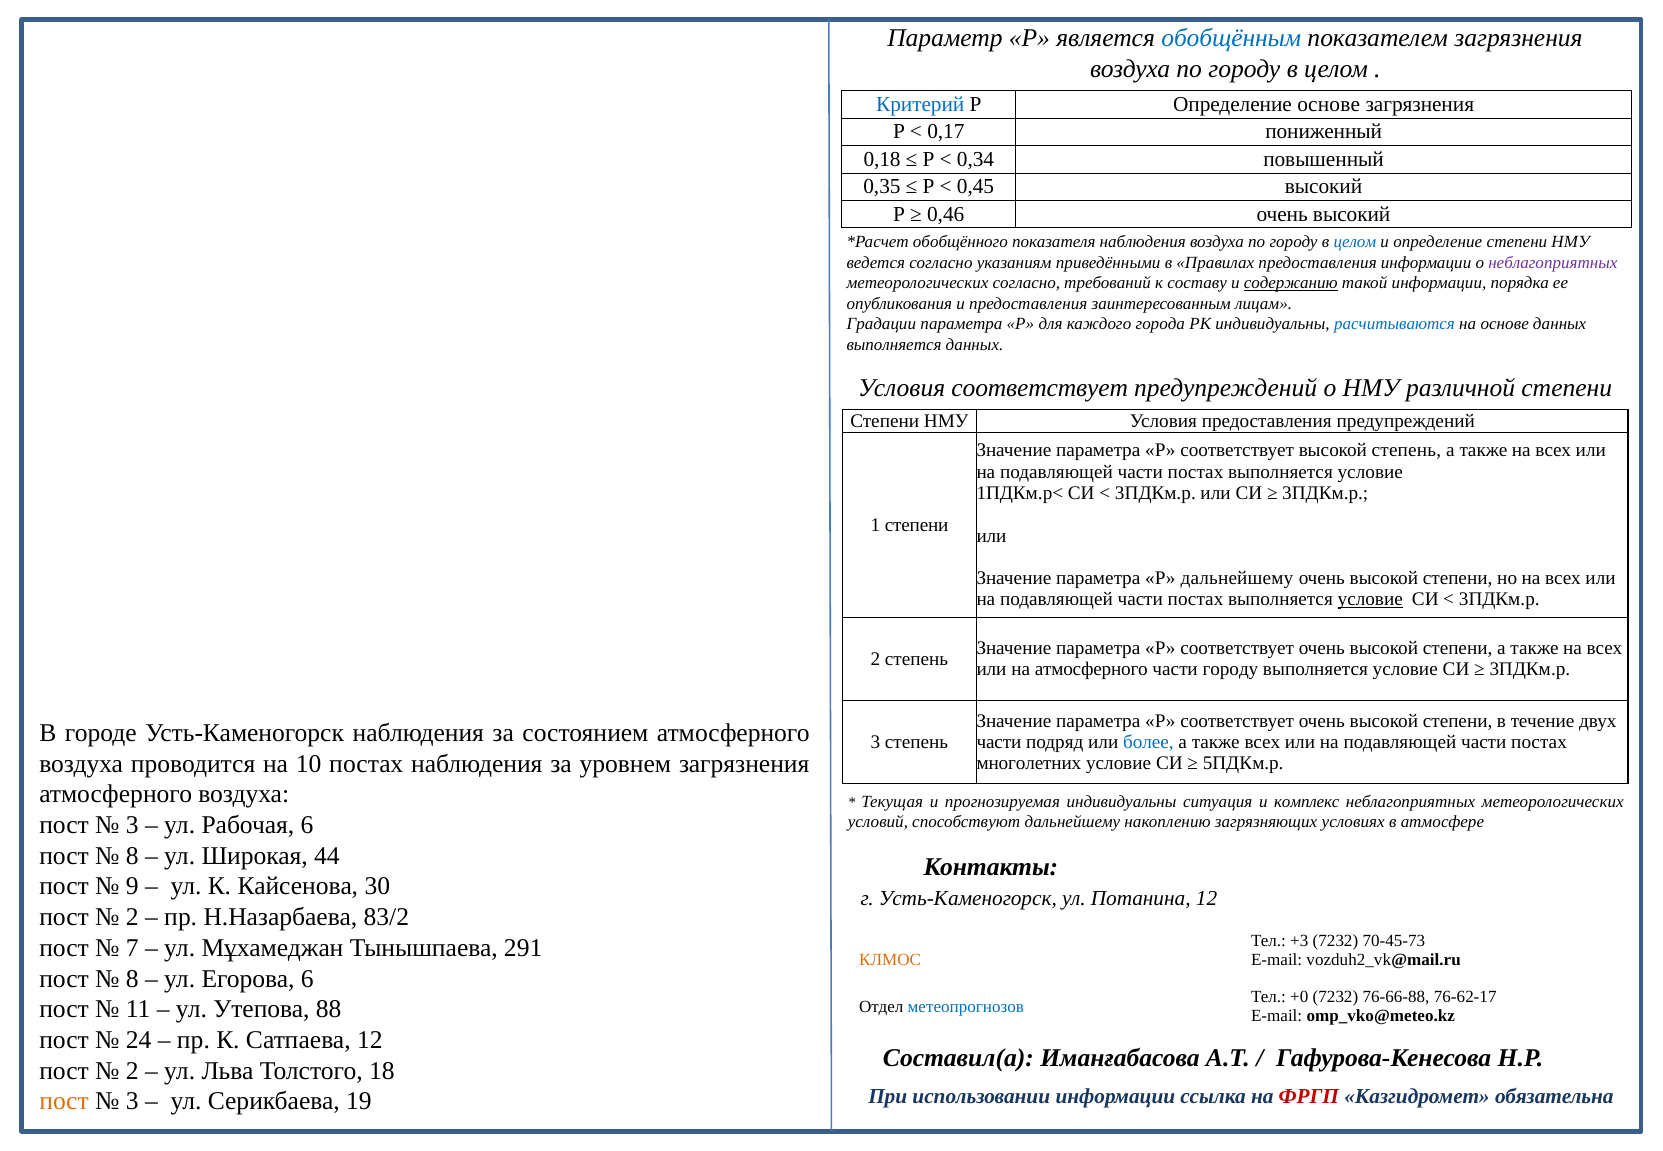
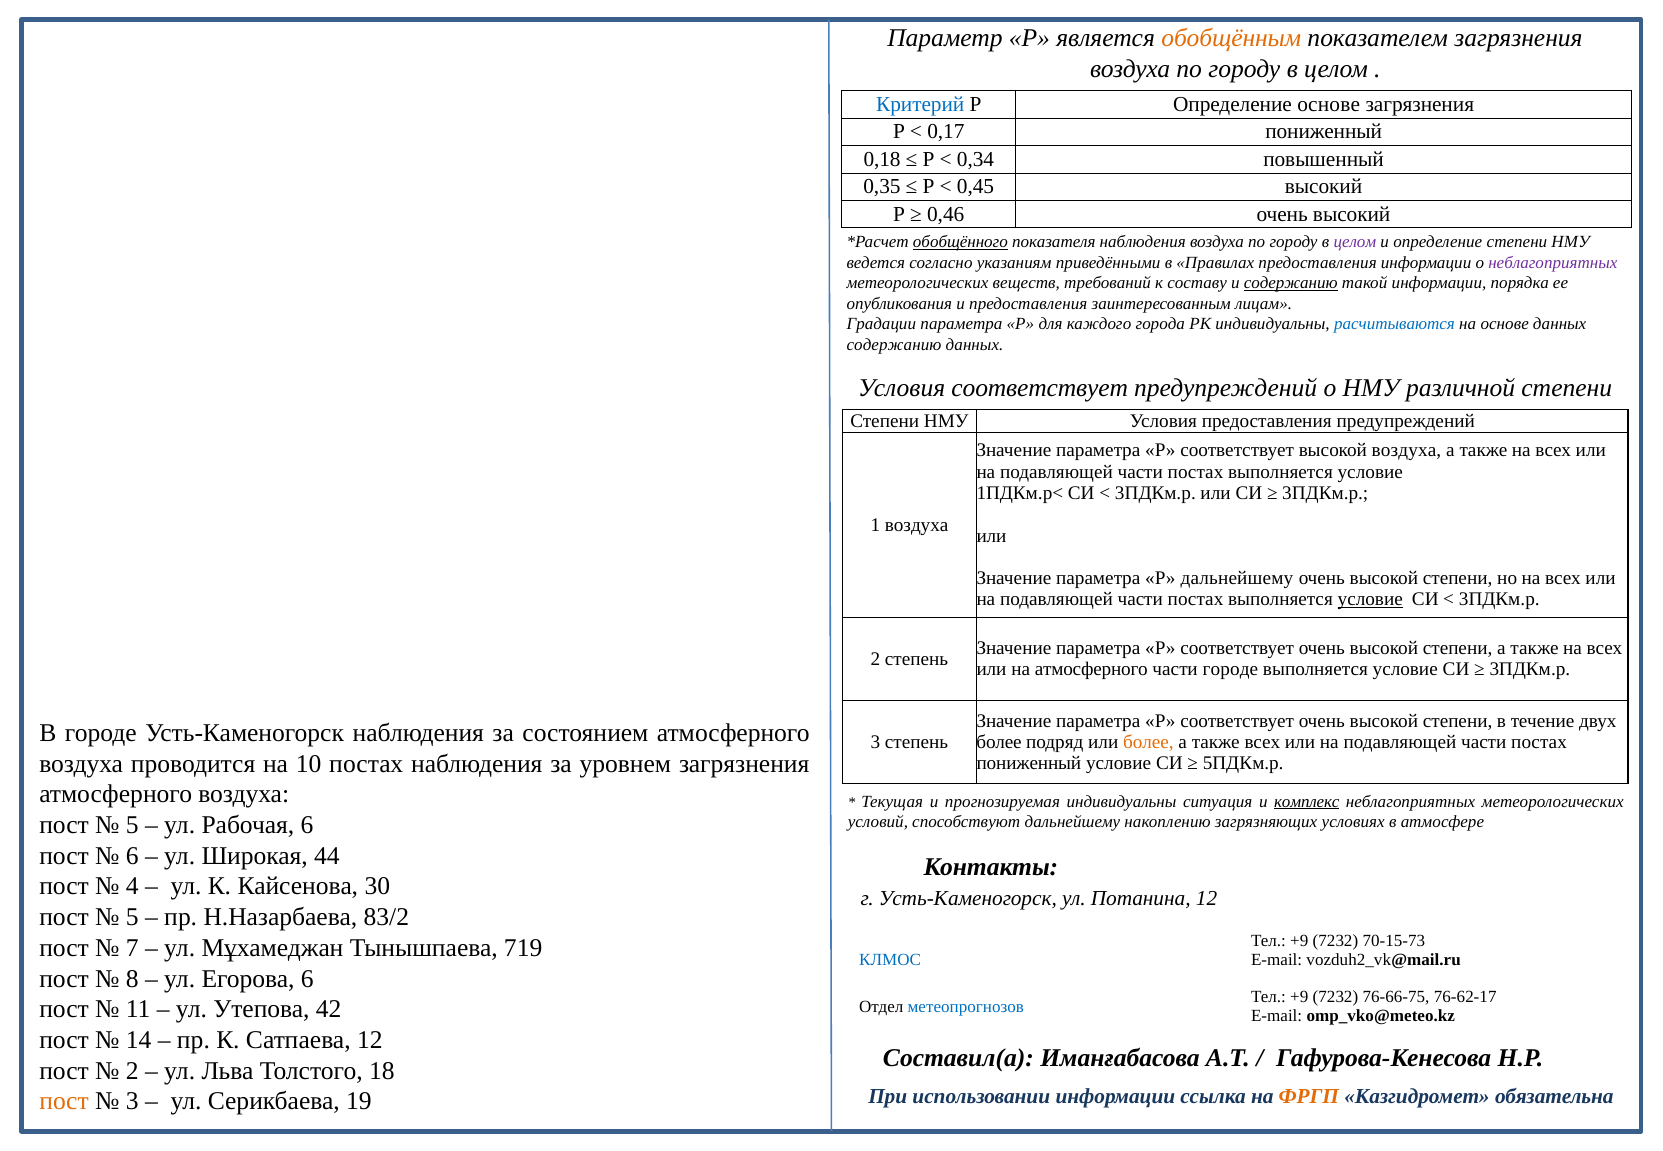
обобщённым colour: blue -> orange
обобщённого underline: none -> present
целом at (1355, 242) colour: blue -> purple
метеорологических согласно: согласно -> веществ
выполняется at (894, 344): выполняется -> содержанию
высокой степень: степень -> воздуха
1 степени: степени -> воздуха
части городу: городу -> городе
части at (999, 742): части -> более
более at (1148, 742) colour: blue -> orange
многолетних at (1029, 764): многолетних -> пониженный
комплекс underline: none -> present
3 at (132, 825): 3 -> 5
8 at (132, 856): 8 -> 6
9: 9 -> 4
2 at (132, 917): 2 -> 5
+3 at (1299, 941): +3 -> +9
70-45-73: 70-45-73 -> 70-15-73
291: 291 -> 719
КЛМОС colour: orange -> blue
+0 at (1299, 998): +0 -> +9
76-66-88: 76-66-88 -> 76-66-75
88: 88 -> 42
24: 24 -> 14
ФРГП colour: red -> orange
